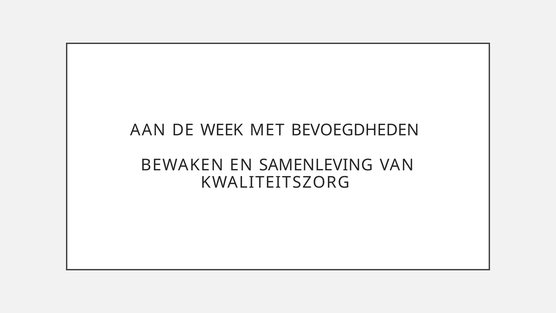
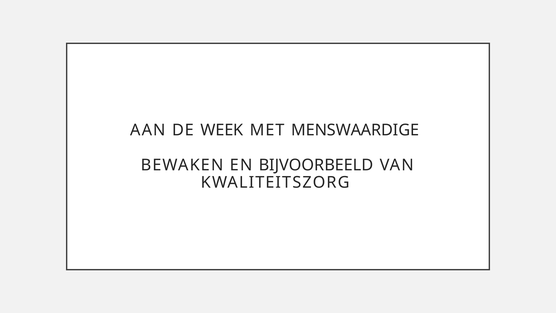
BEVOEGDHEDEN: BEVOEGDHEDEN -> MENSWAARDIGE
SAMENLEVING: SAMENLEVING -> BIJVOORBEELD
